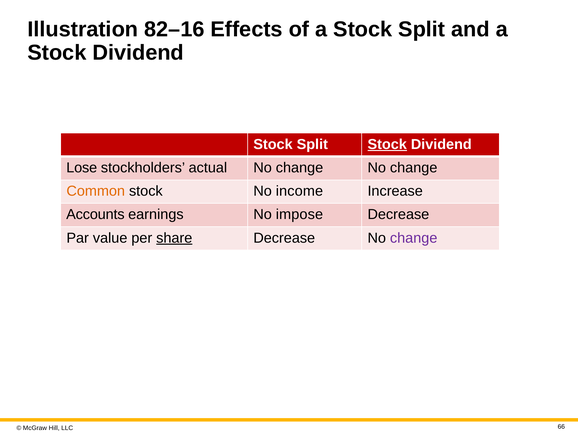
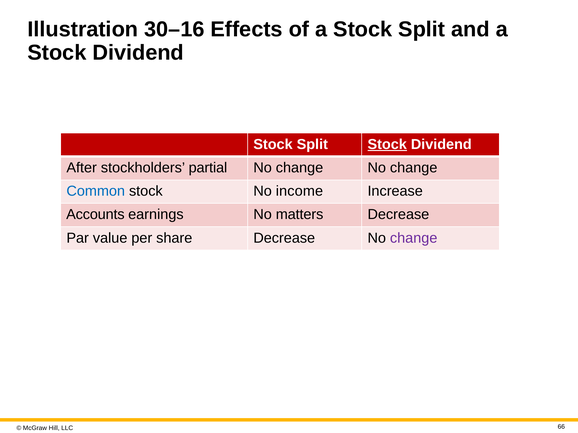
82–16: 82–16 -> 30–16
Lose: Lose -> After
actual: actual -> partial
Common colour: orange -> blue
impose: impose -> matters
share underline: present -> none
